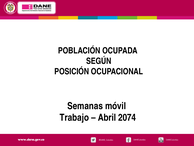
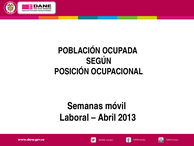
Trabajo: Trabajo -> Laboral
2074: 2074 -> 2013
